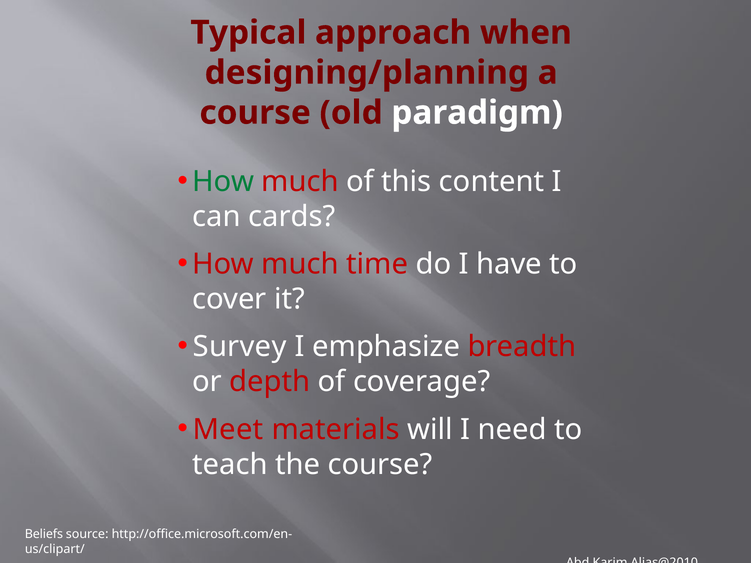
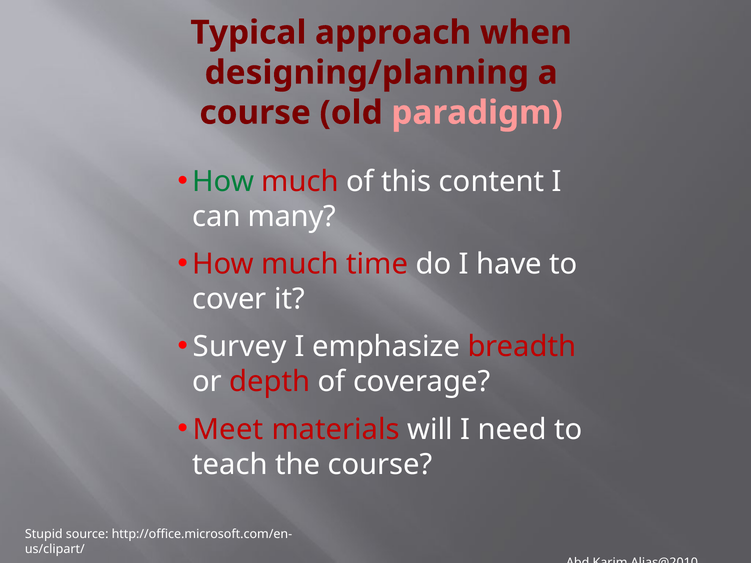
paradigm colour: white -> pink
cards: cards -> many
Beliefs: Beliefs -> Stupid
